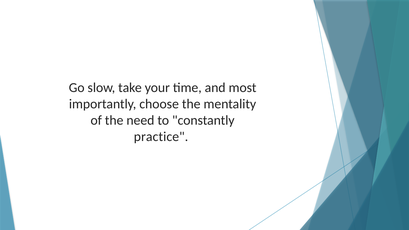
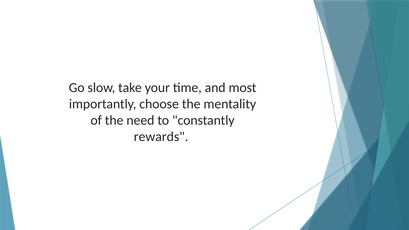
practice: practice -> rewards
